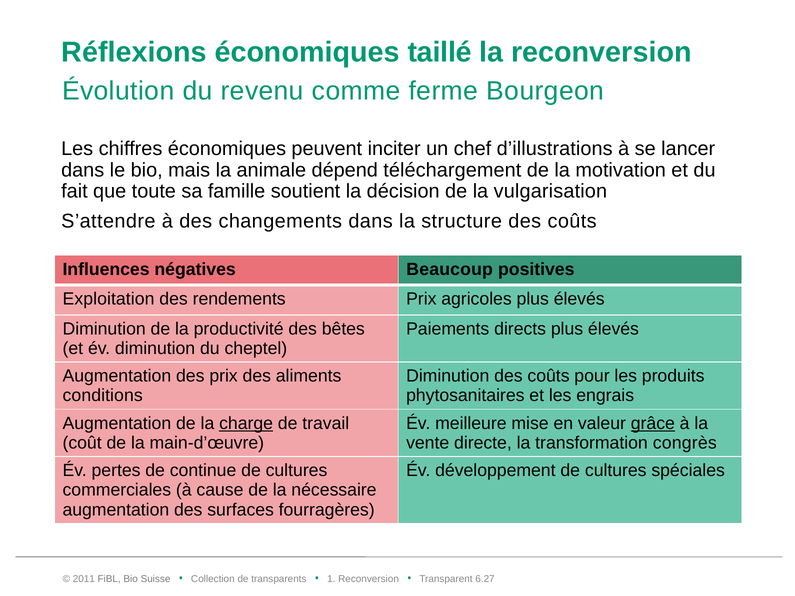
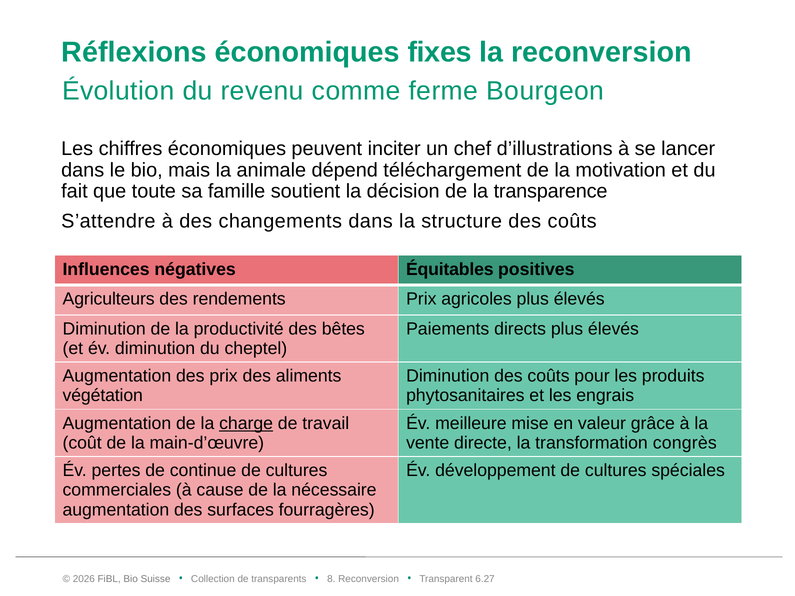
taillé: taillé -> fixes
vulgarisation: vulgarisation -> transparence
Beaucoup: Beaucoup -> Équitables
Exploitation: Exploitation -> Agriculteurs
conditions: conditions -> végétation
grâce underline: present -> none
2011: 2011 -> 2026
1: 1 -> 8
